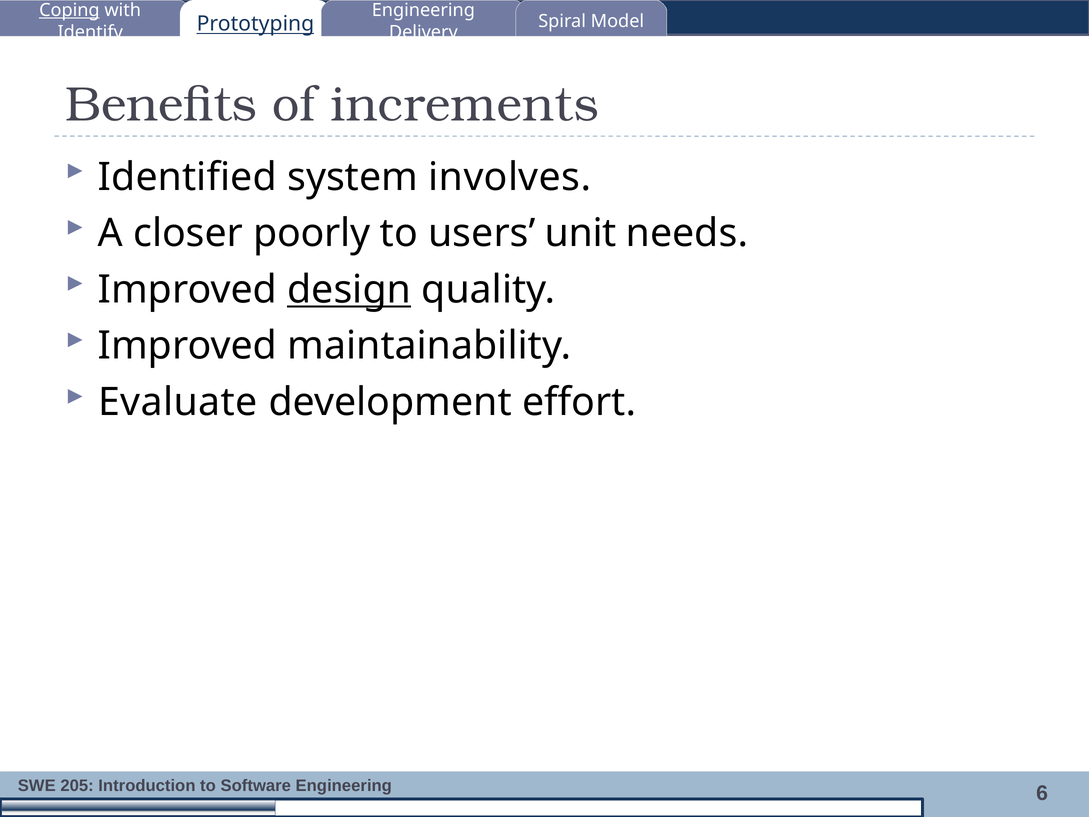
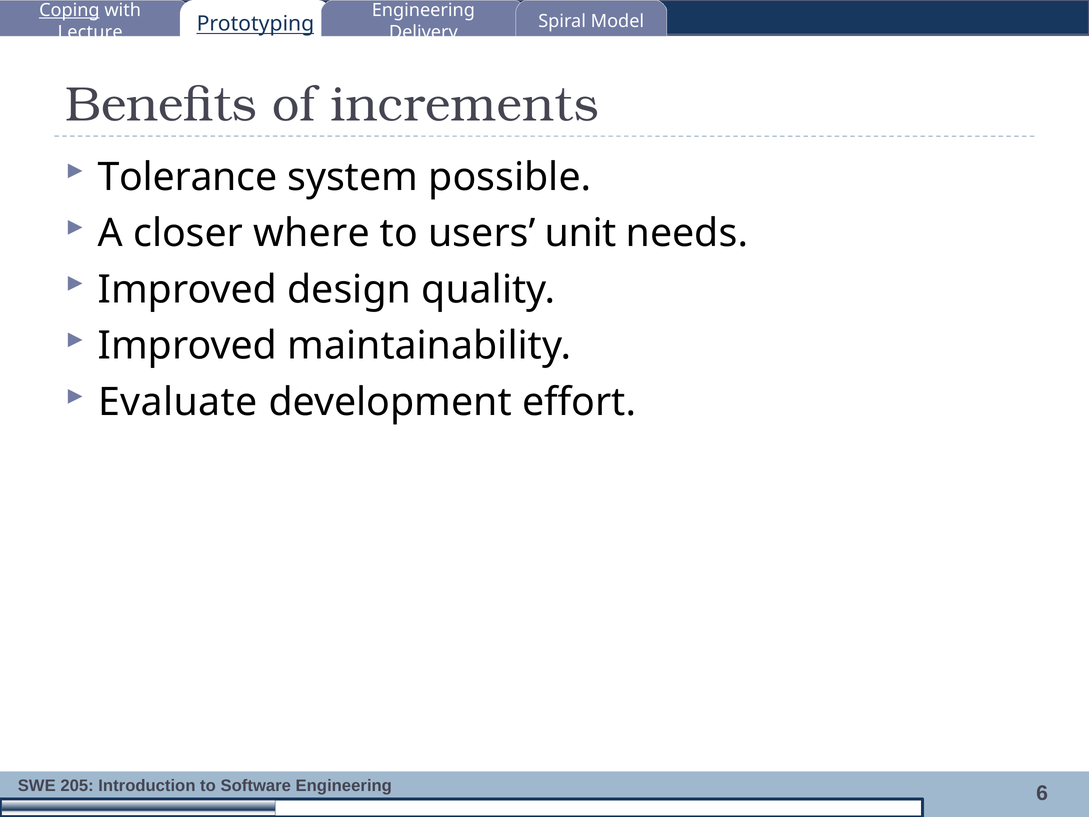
Identify: Identify -> Lecture
Identified: Identified -> Tolerance
involves: involves -> possible
poorly: poorly -> where
design underline: present -> none
